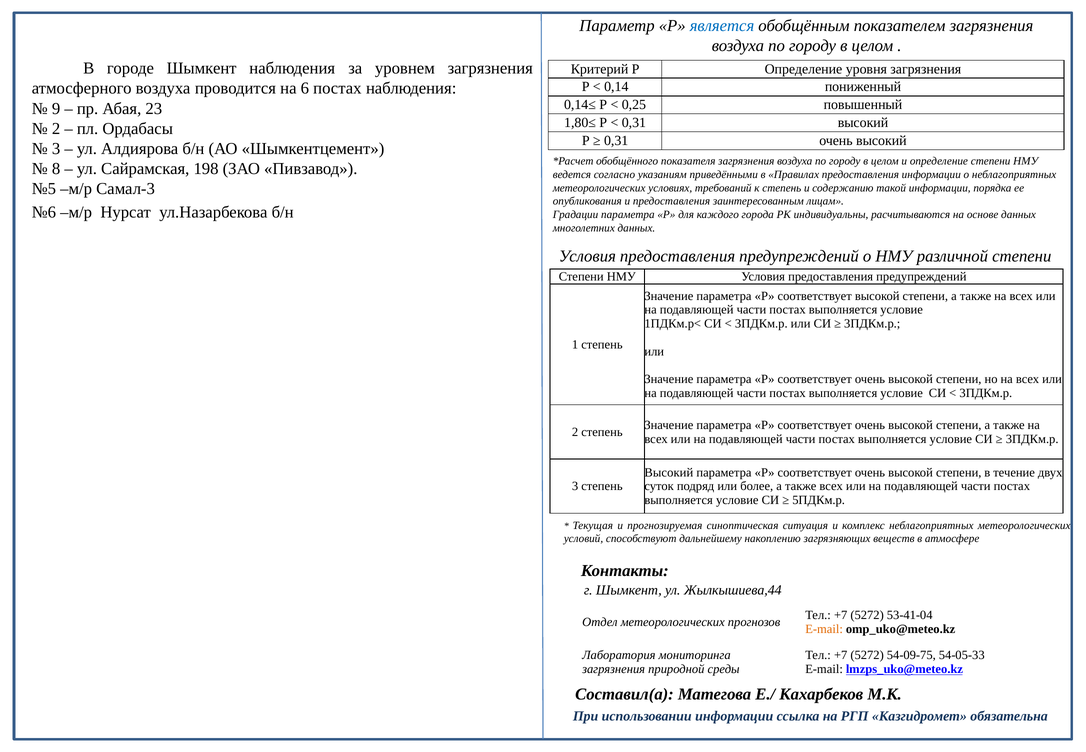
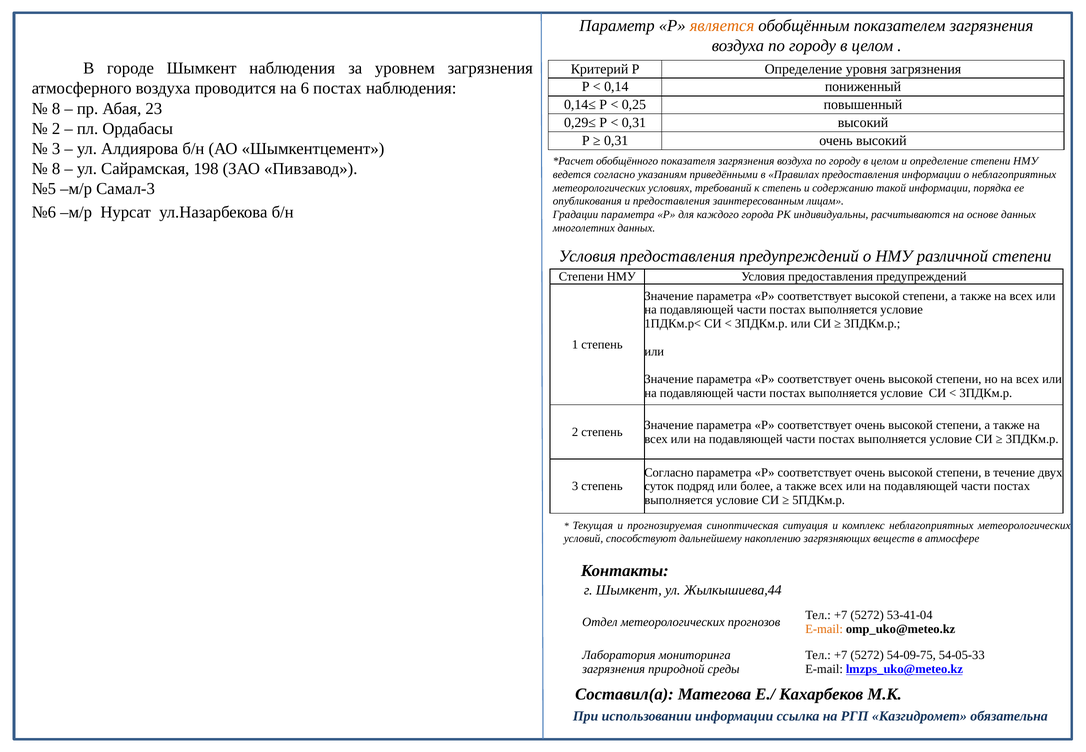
является colour: blue -> orange
9 at (56, 108): 9 -> 8
1,80≤: 1,80≤ -> 0,29≤
Высокий at (669, 472): Высокий -> Согласно
